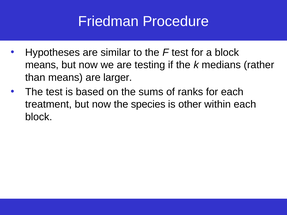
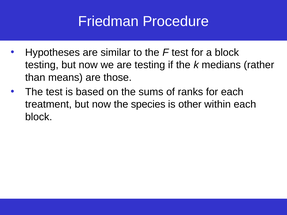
means at (42, 65): means -> testing
larger: larger -> those
